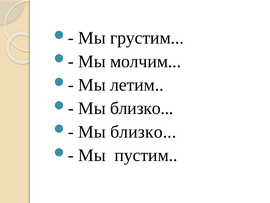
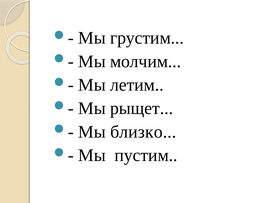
близко at (142, 108): близко -> рыщет
